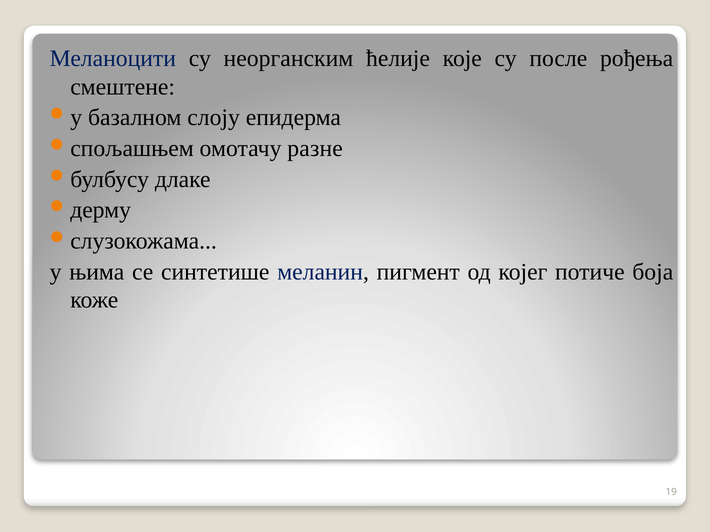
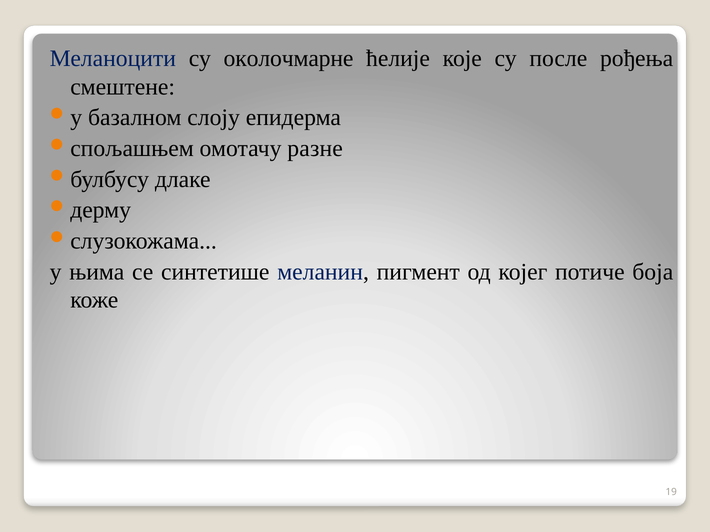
неорганским: неорганским -> околочмарне
